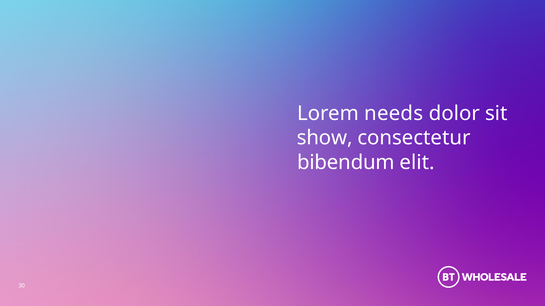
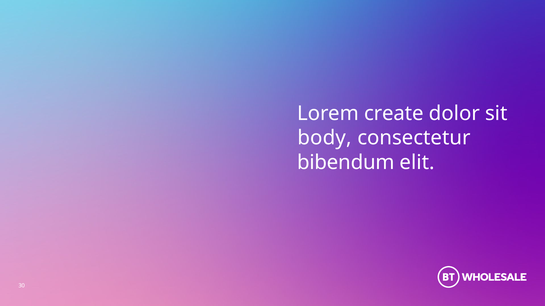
needs: needs -> create
show: show -> body
